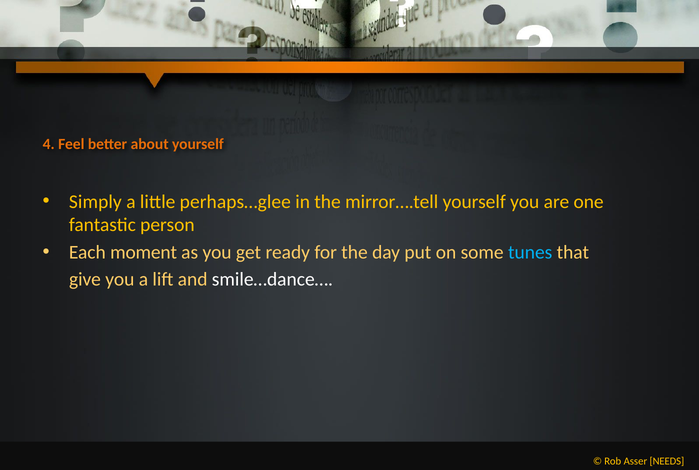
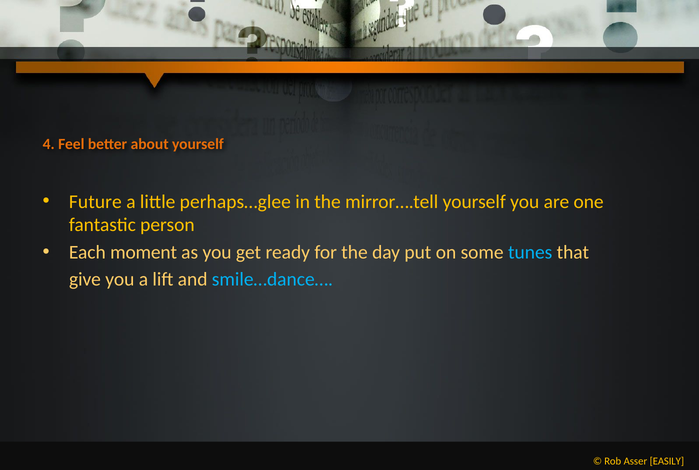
Simply: Simply -> Future
smile…dance… colour: white -> light blue
NEEDS: NEEDS -> EASILY
